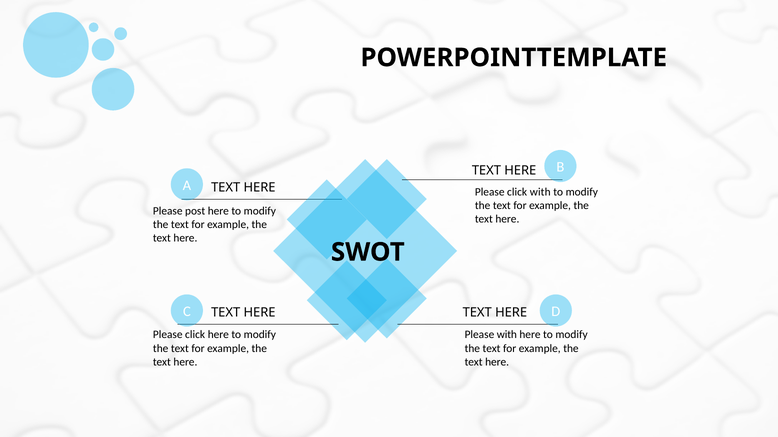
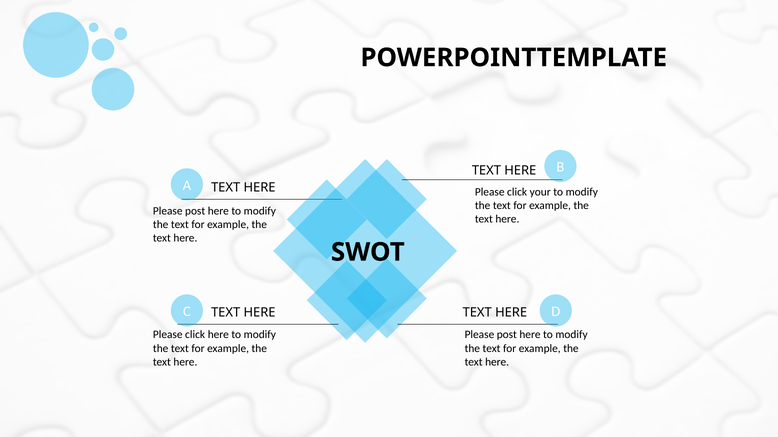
click with: with -> your
with at (507, 335): with -> post
